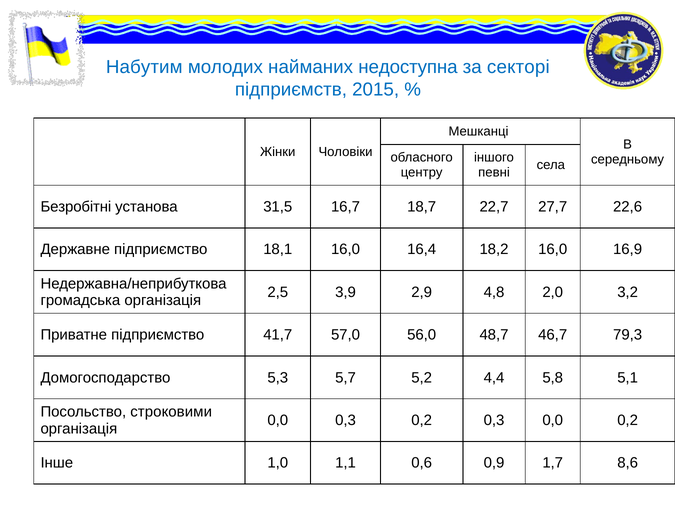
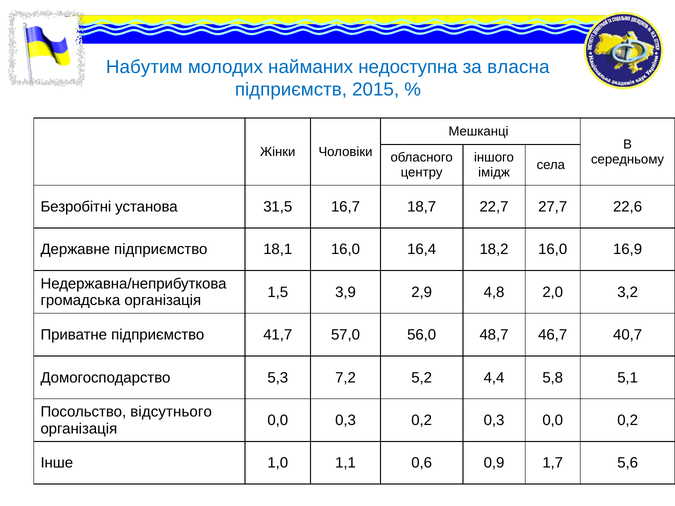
секторі: секторі -> власна
певні: певні -> імідж
2,5: 2,5 -> 1,5
79,3: 79,3 -> 40,7
5,7: 5,7 -> 7,2
строковими: строковими -> відсутнього
8,6: 8,6 -> 5,6
